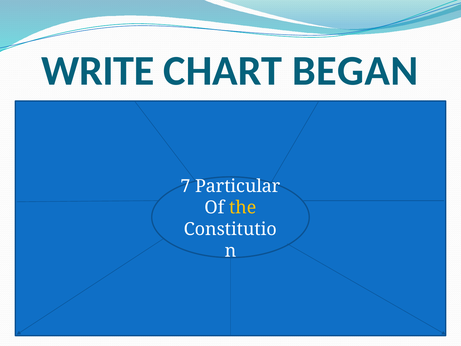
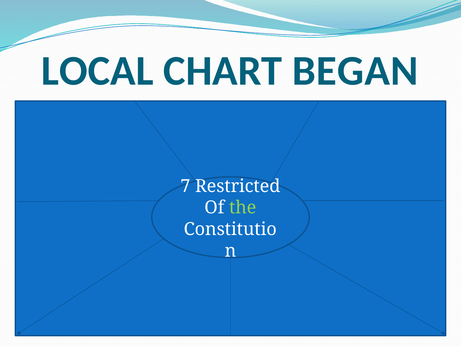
WRITE: WRITE -> LOCAL
Particular: Particular -> Restricted
the colour: yellow -> light green
